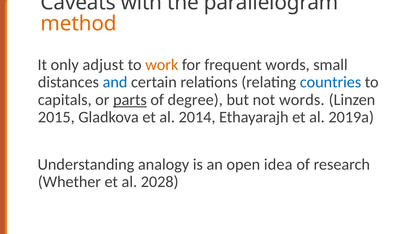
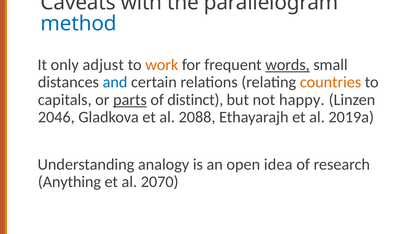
method colour: orange -> blue
words at (287, 65) underline: none -> present
countries colour: blue -> orange
degree: degree -> distinct
not words: words -> happy
2015: 2015 -> 2046
2014: 2014 -> 2088
Whether: Whether -> Anything
2028: 2028 -> 2070
